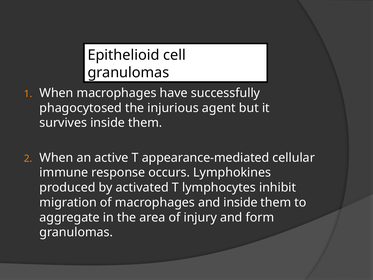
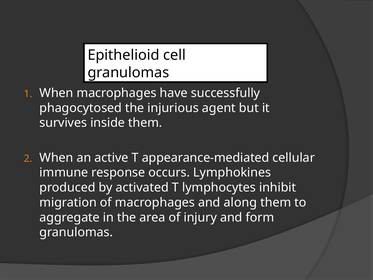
and inside: inside -> along
